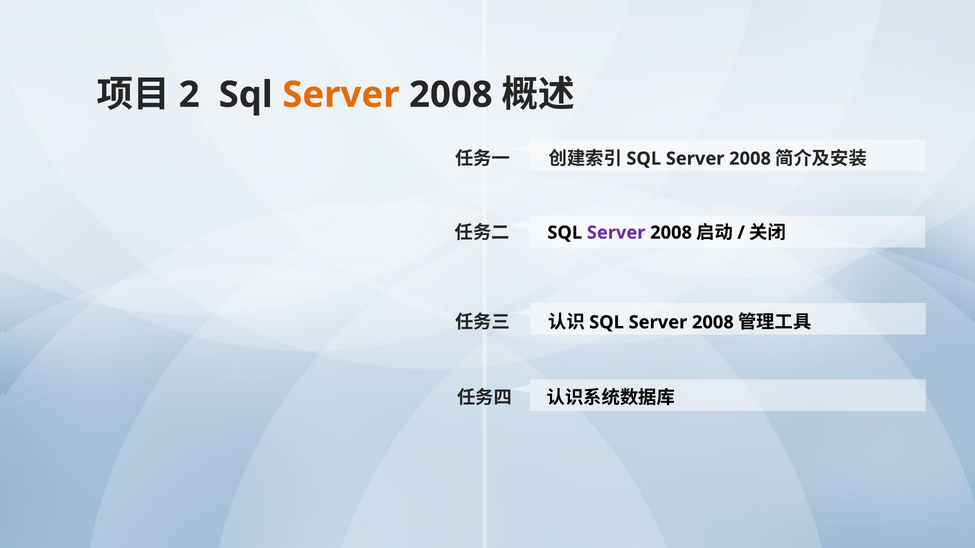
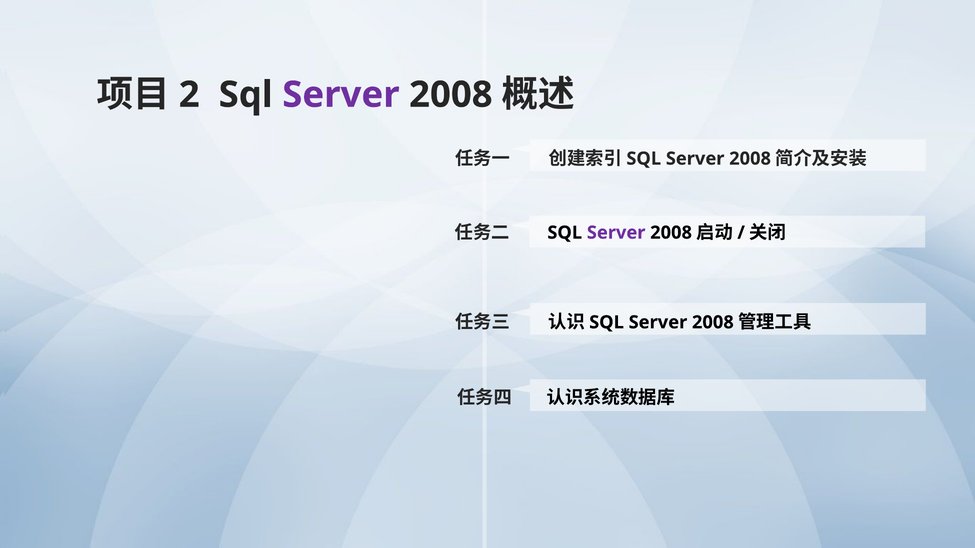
Server at (341, 95) colour: orange -> purple
